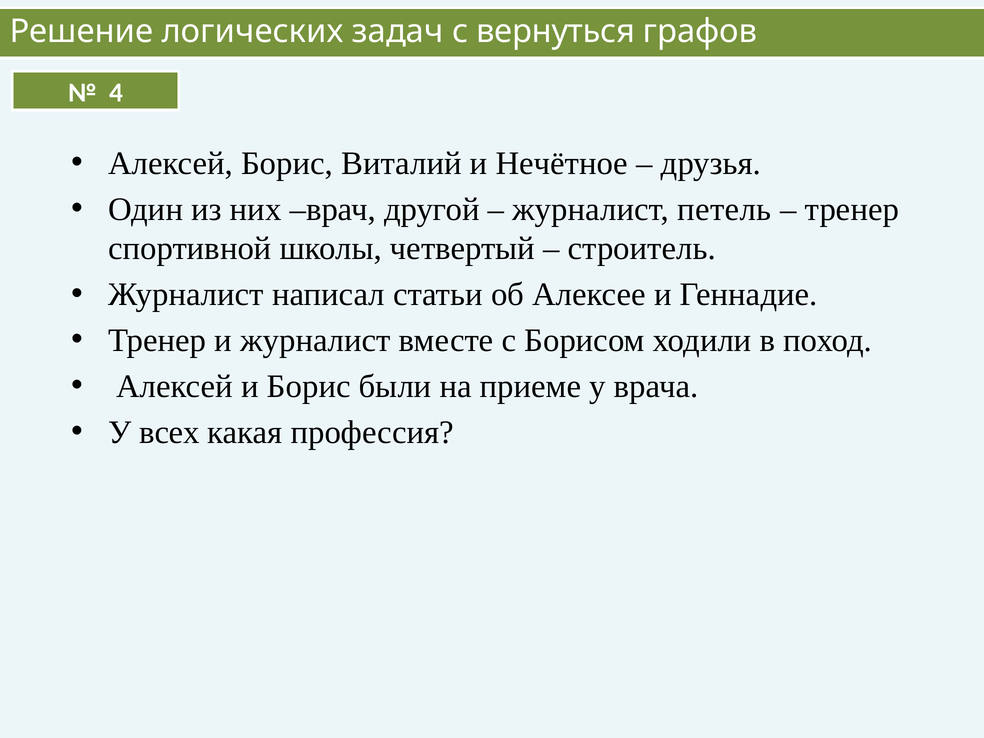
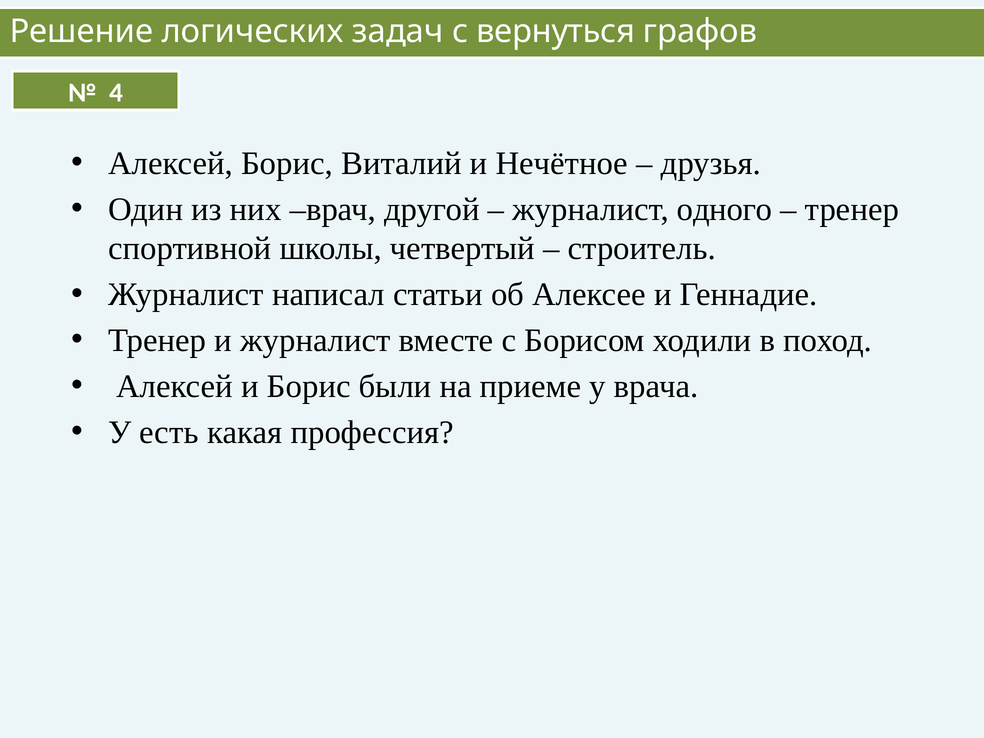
петель: петель -> одного
всех: всех -> есть
